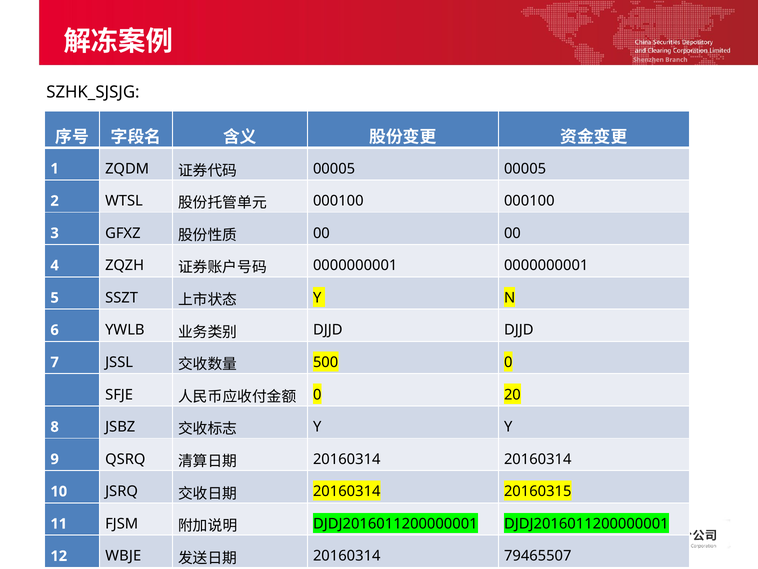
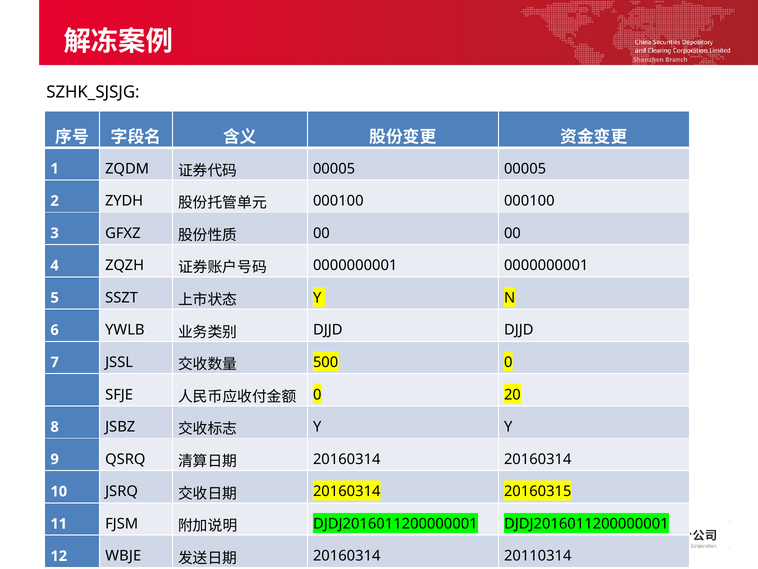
WTSL: WTSL -> ZYDH
79465507: 79465507 -> 20110314
